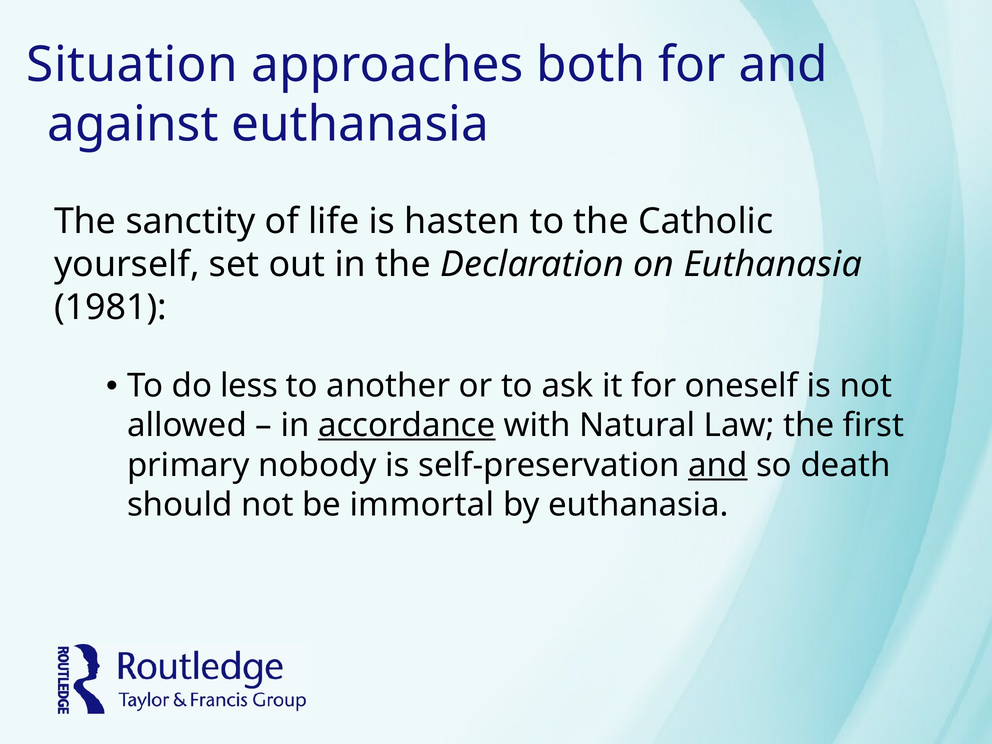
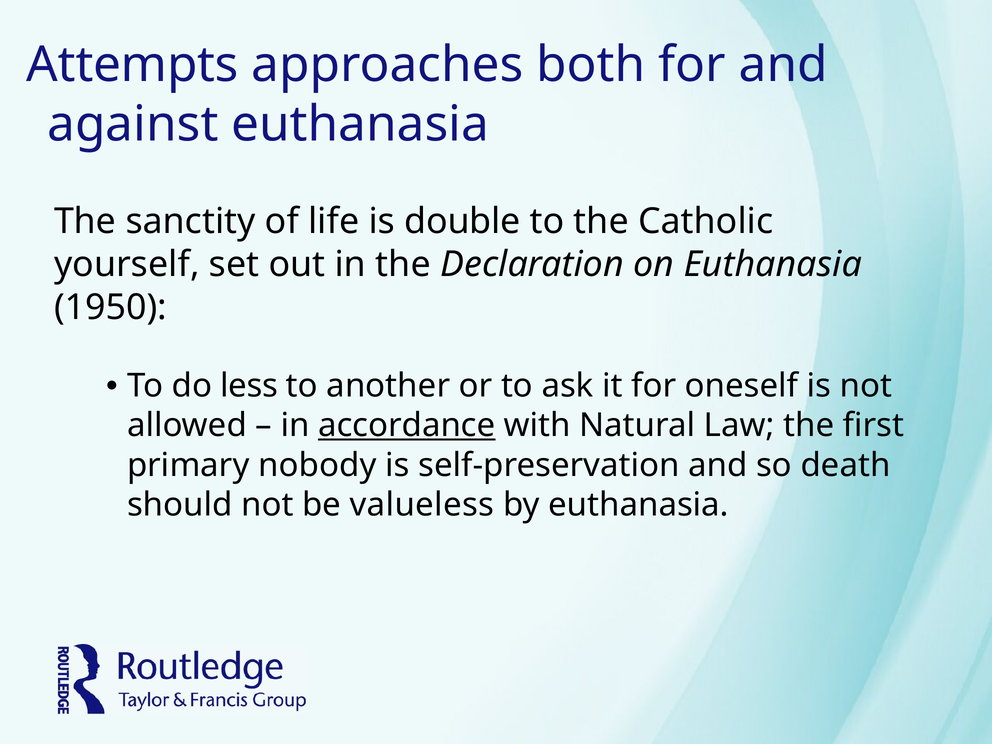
Situation: Situation -> Attempts
hasten: hasten -> double
1981: 1981 -> 1950
and at (718, 465) underline: present -> none
immortal: immortal -> valueless
